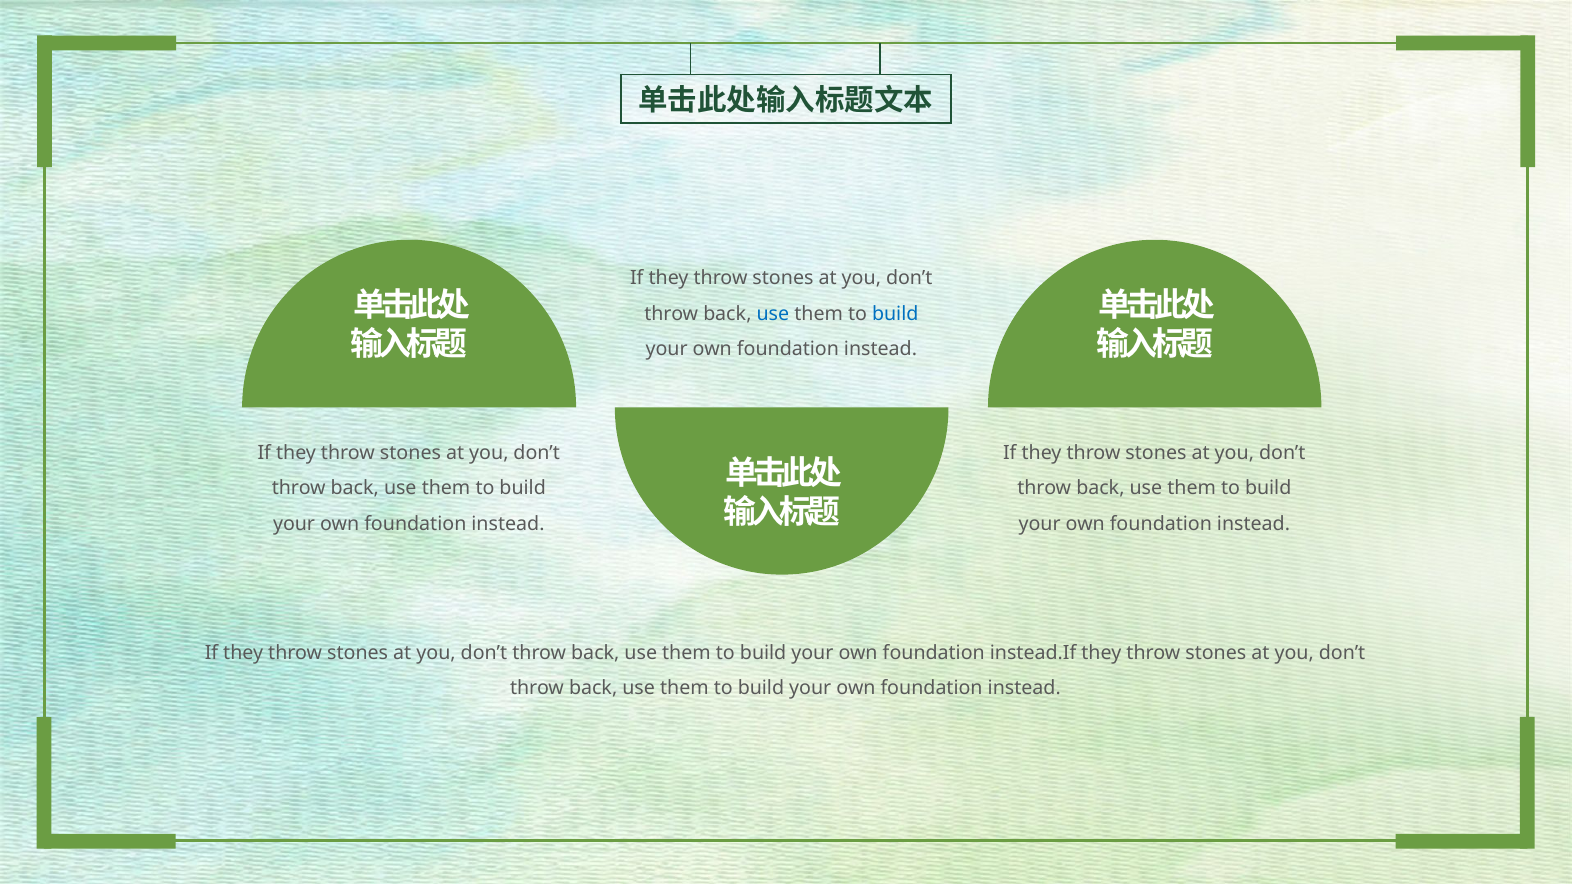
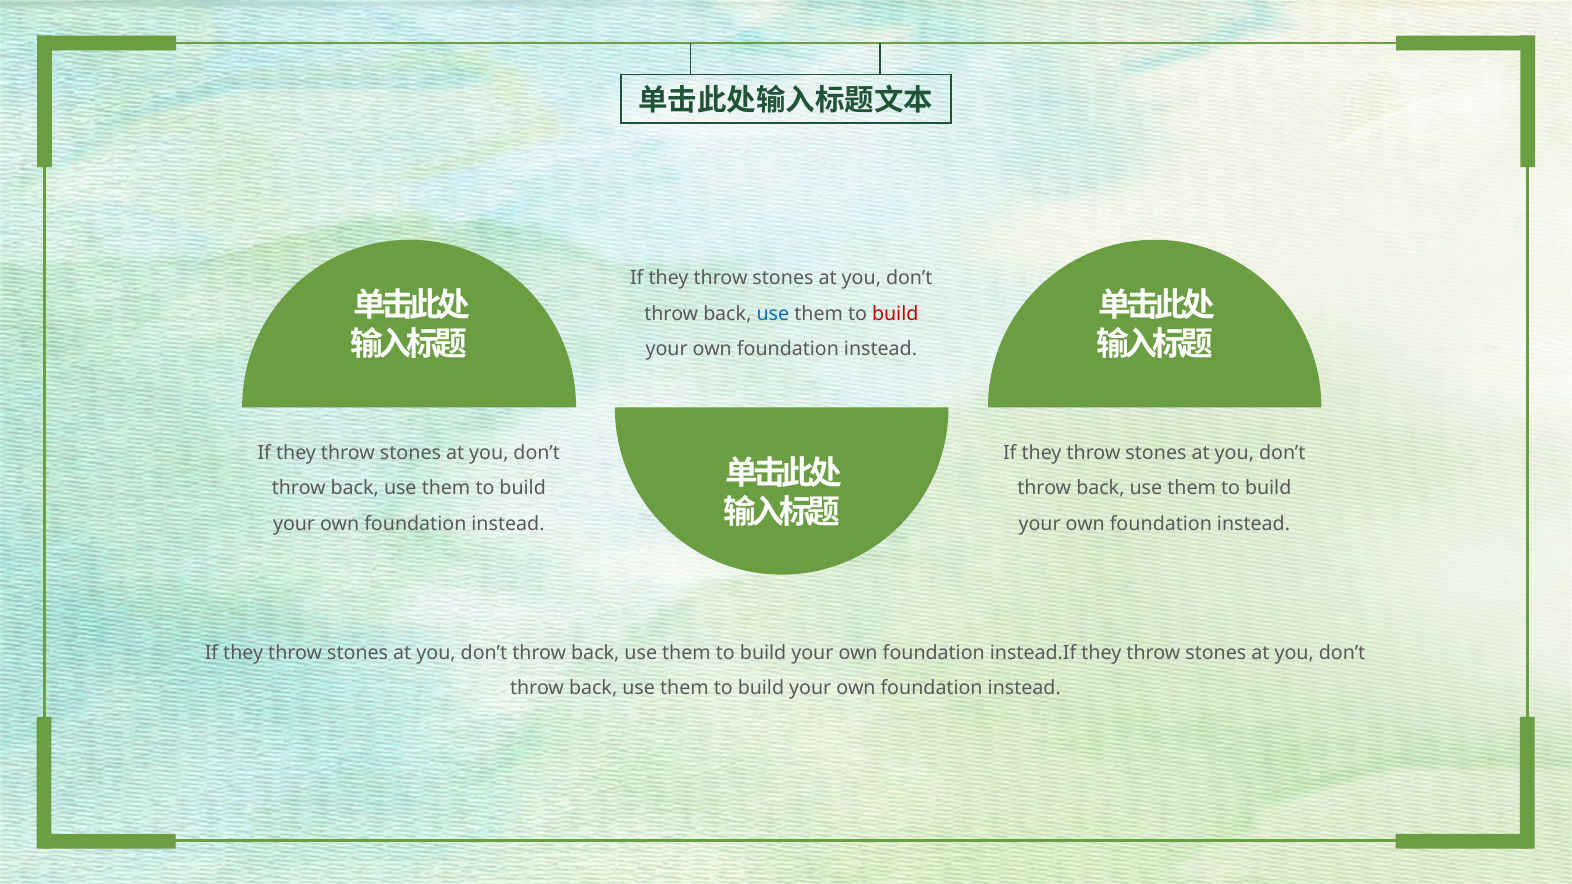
build at (895, 314) colour: blue -> red
